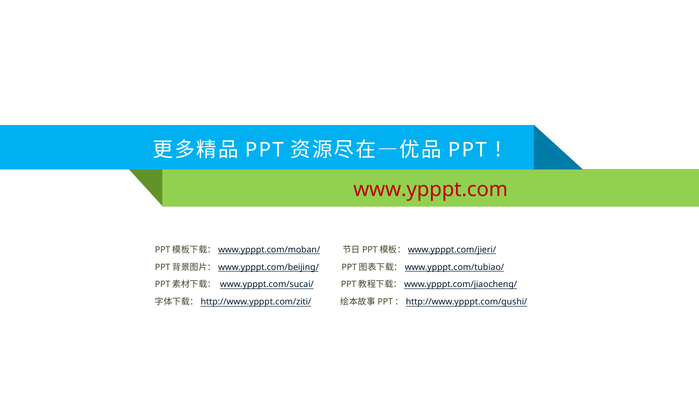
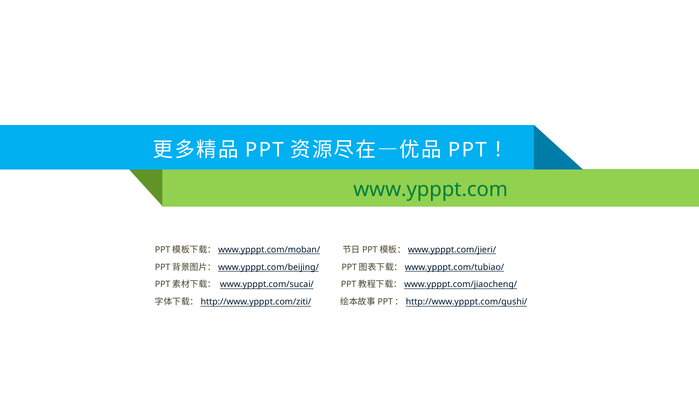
www.ypppt.com colour: red -> green
